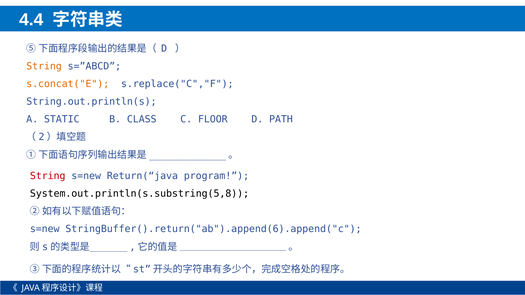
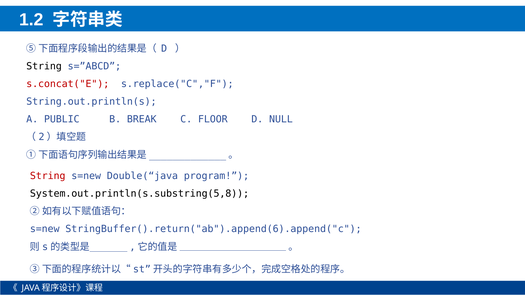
4.4: 4.4 -> 1.2
String at (44, 66) colour: orange -> black
s.concat("E colour: orange -> red
STATIC: STATIC -> PUBLIC
CLASS: CLASS -> BREAK
PATH: PATH -> NULL
Return(“java: Return(“java -> Double(“java
